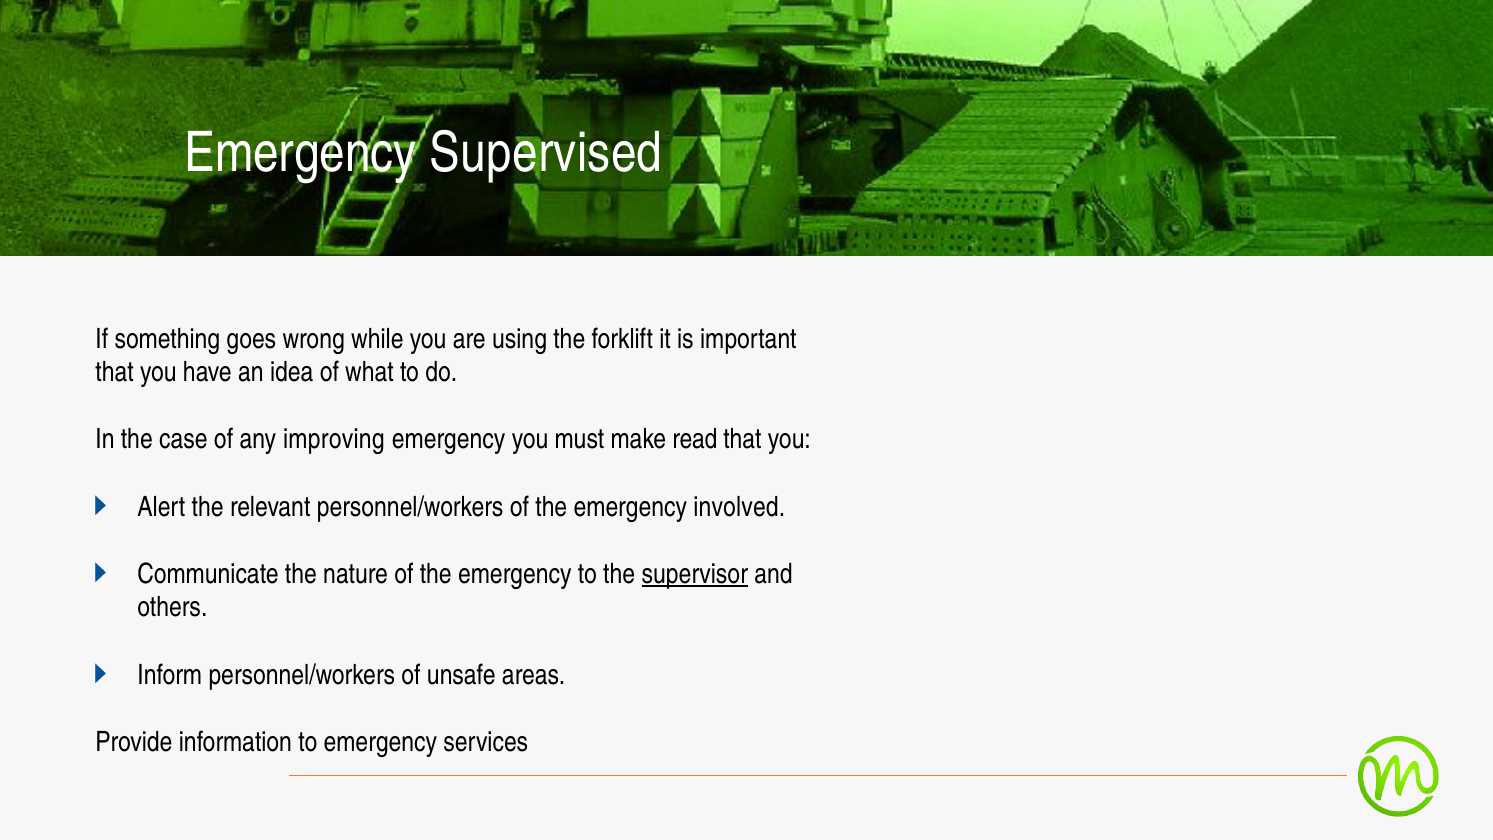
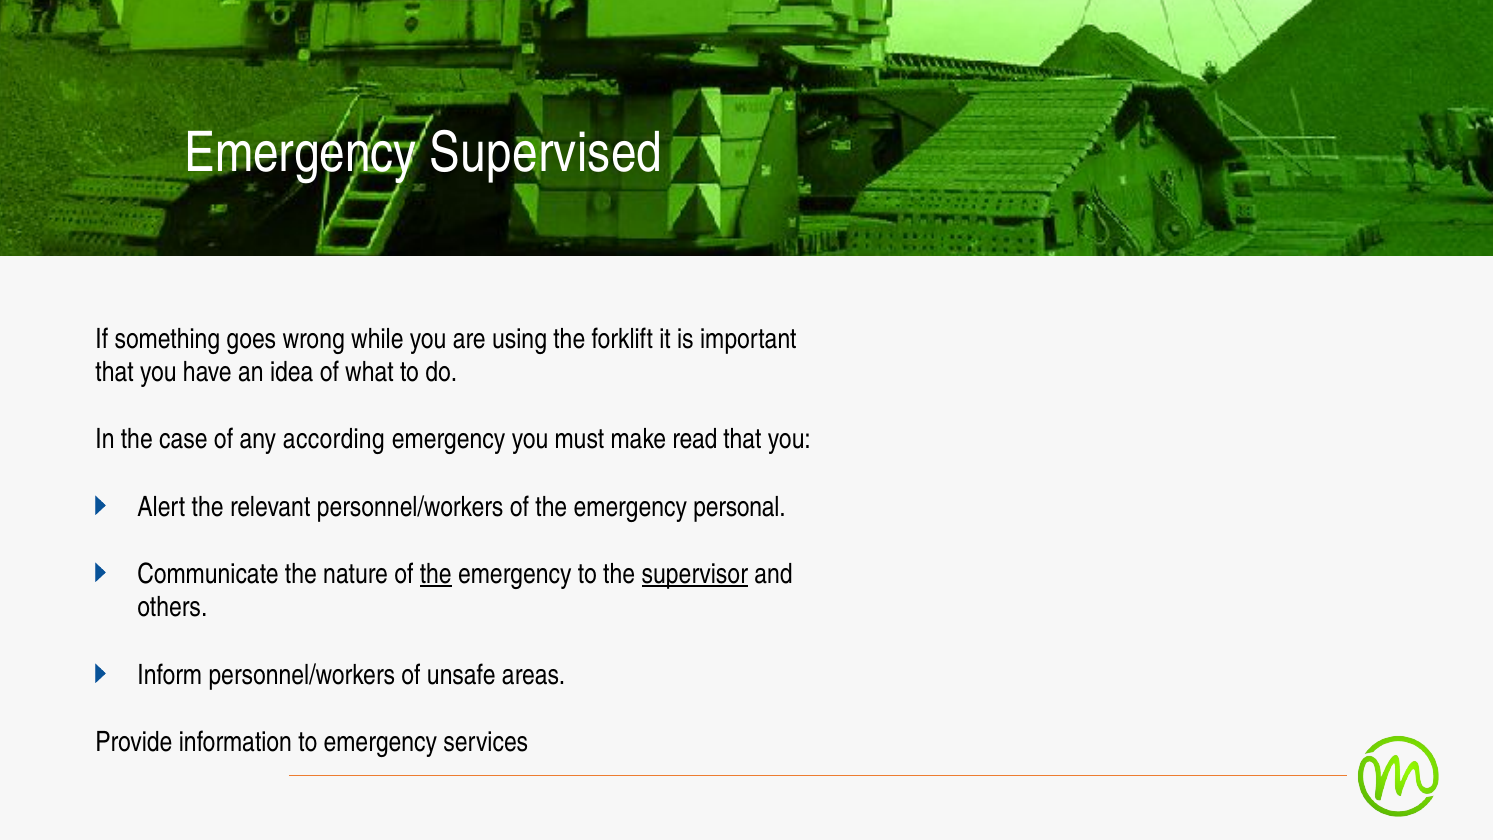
improving: improving -> according
involved: involved -> personal
the at (436, 574) underline: none -> present
